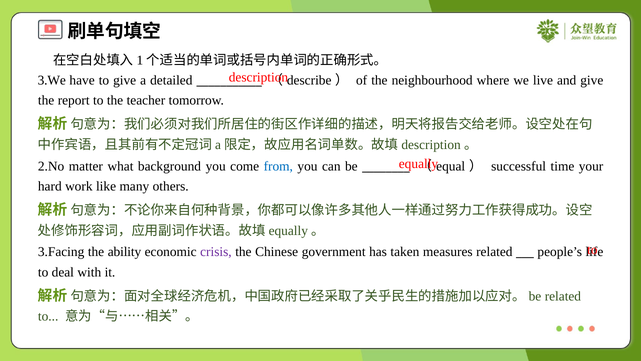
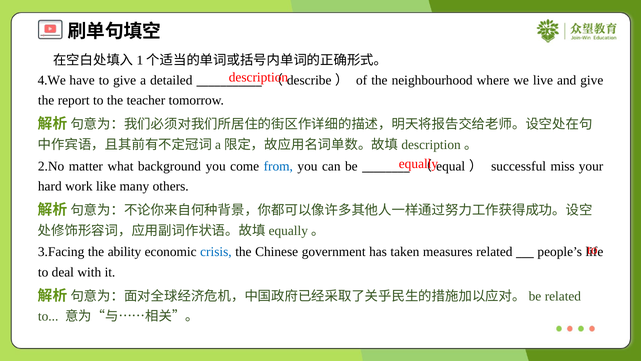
3.We: 3.We -> 4.We
time: time -> miss
crisis colour: purple -> blue
